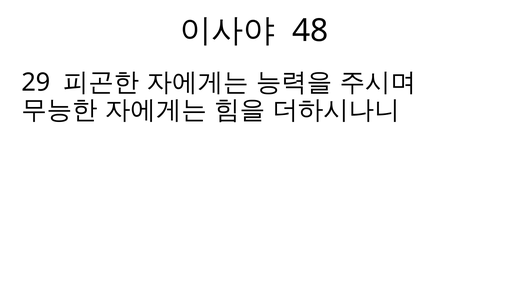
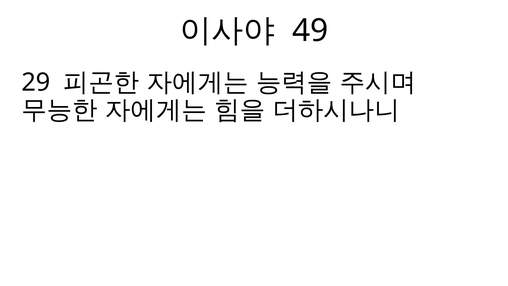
48: 48 -> 49
